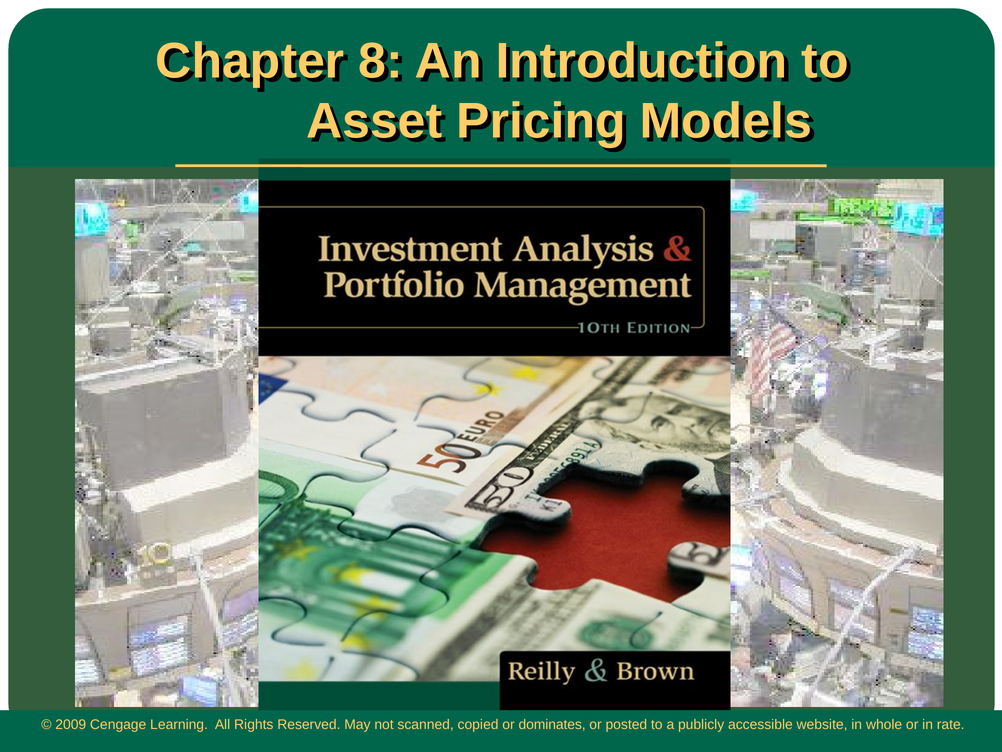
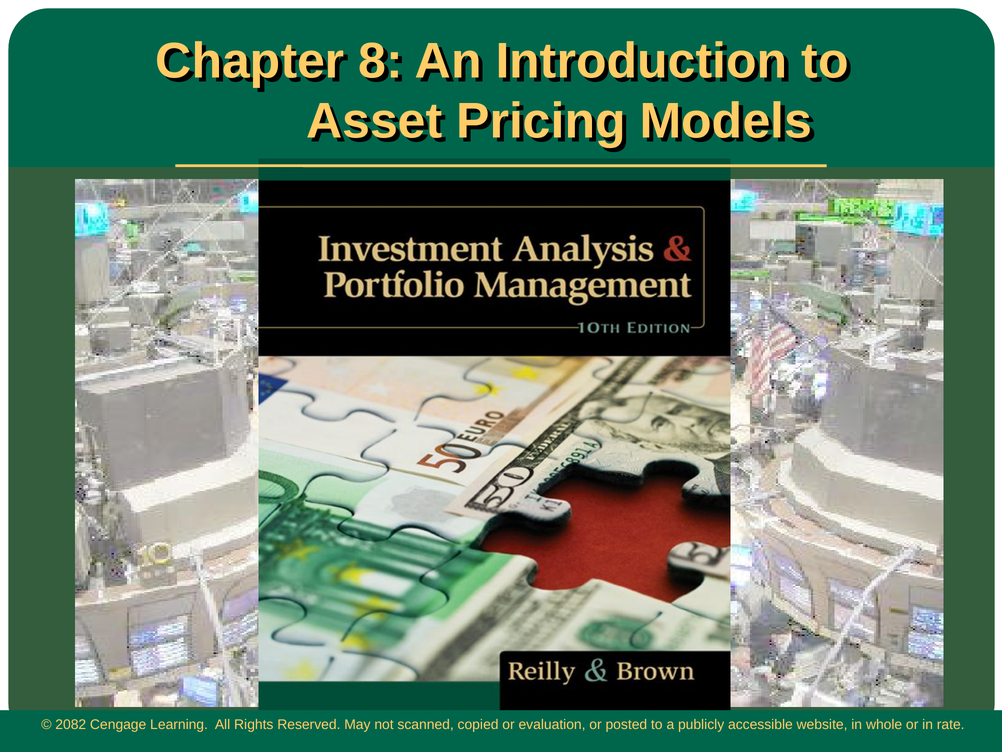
2009: 2009 -> 2082
dominates: dominates -> evaluation
